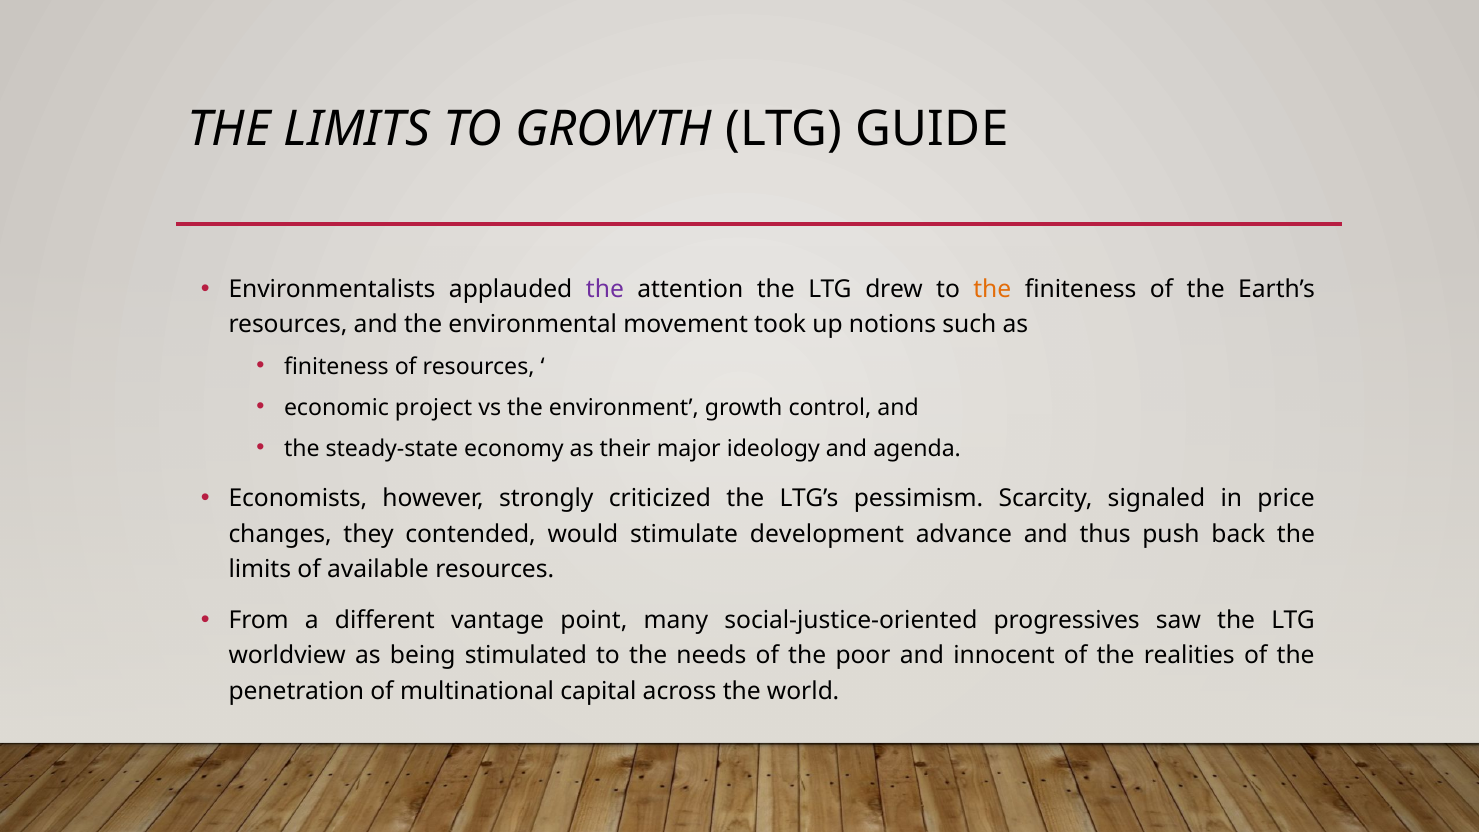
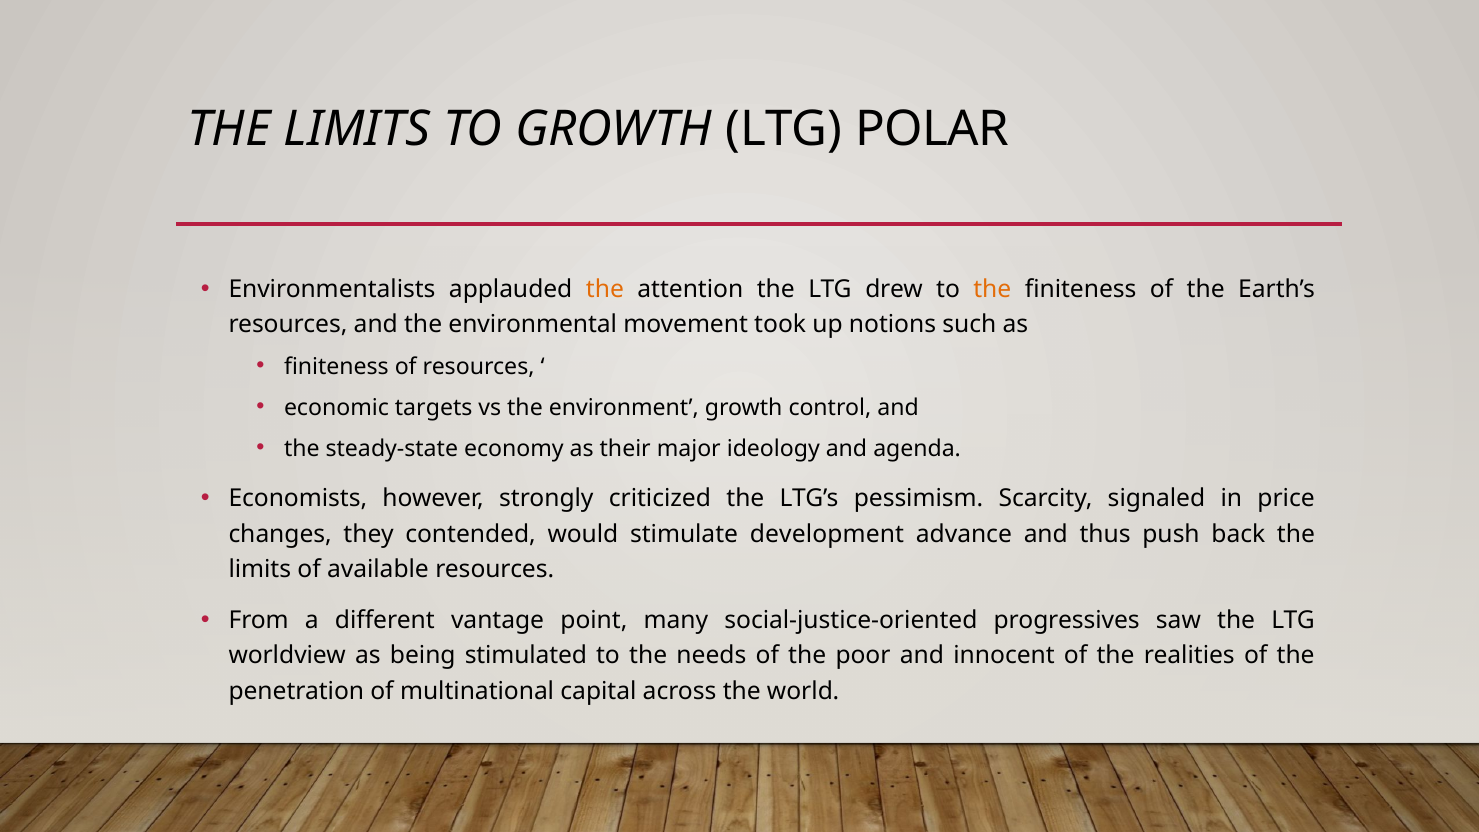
GUIDE: GUIDE -> POLAR
the at (605, 289) colour: purple -> orange
project: project -> targets
